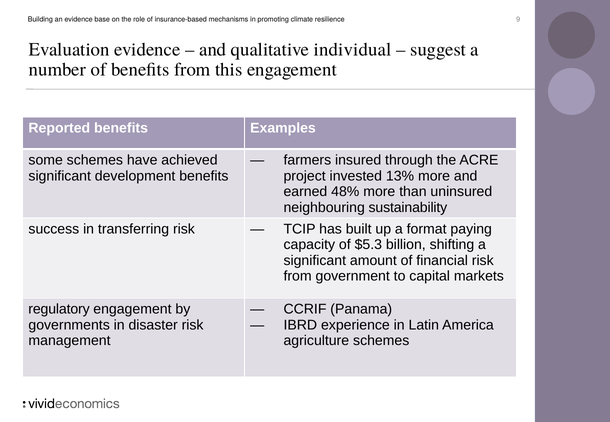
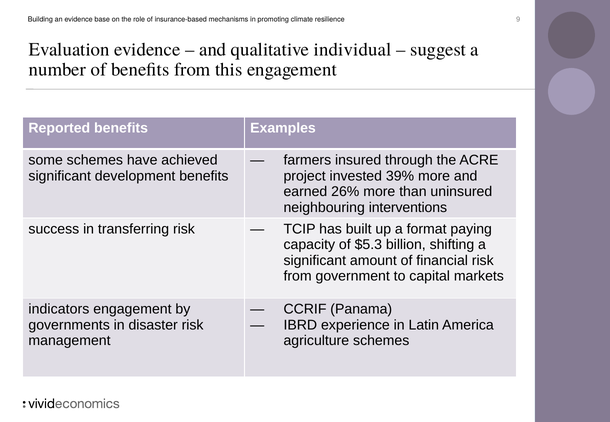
13%: 13% -> 39%
48%: 48% -> 26%
sustainability: sustainability -> interventions
regulatory: regulatory -> indicators
